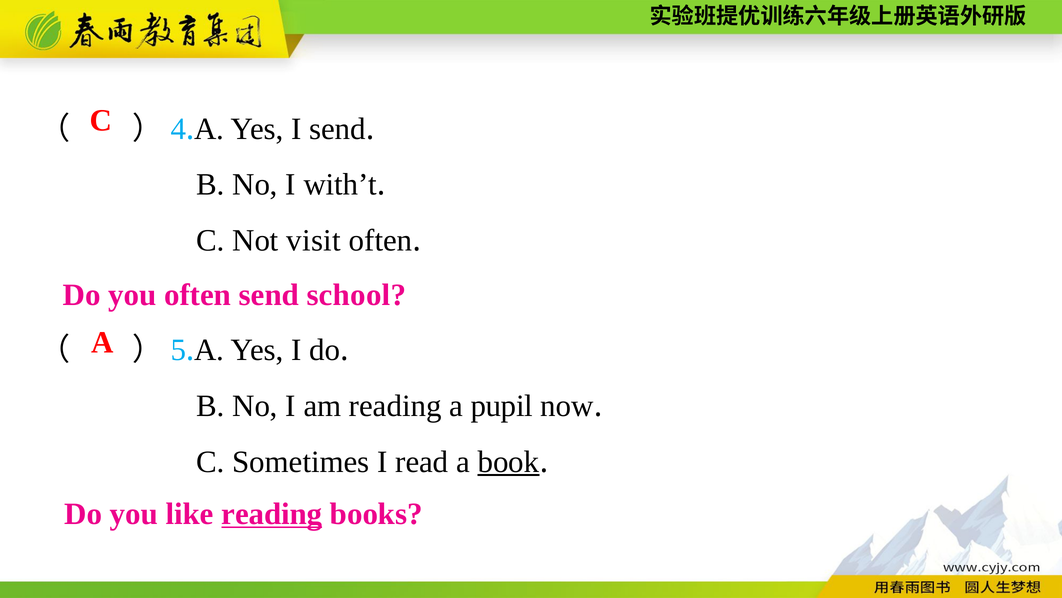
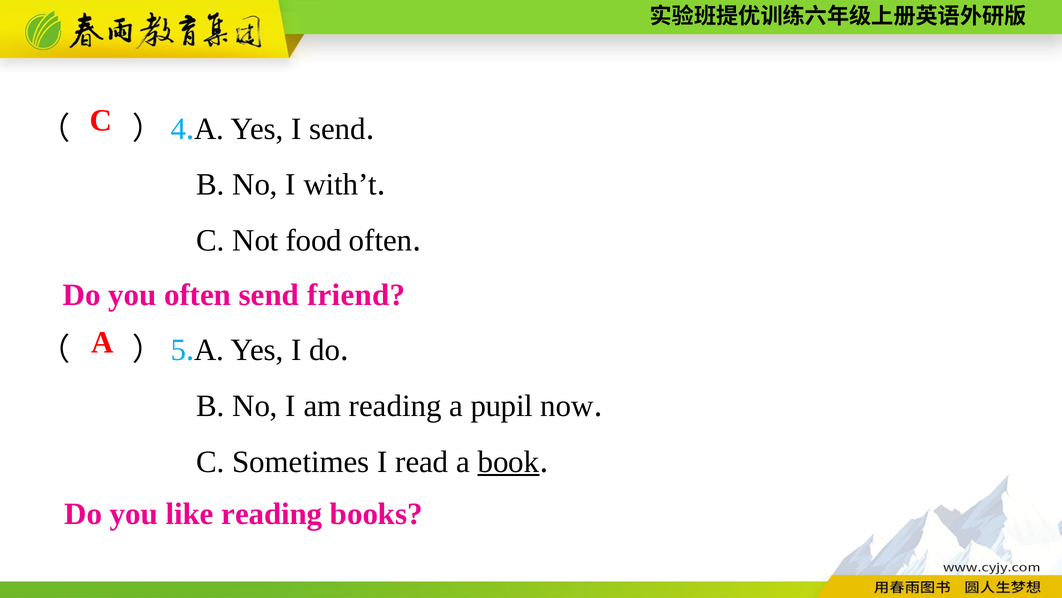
visit: visit -> food
school: school -> friend
reading at (272, 513) underline: present -> none
